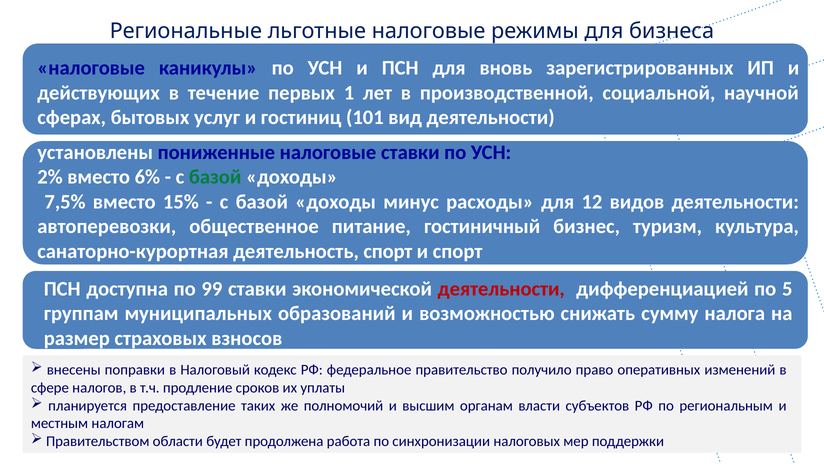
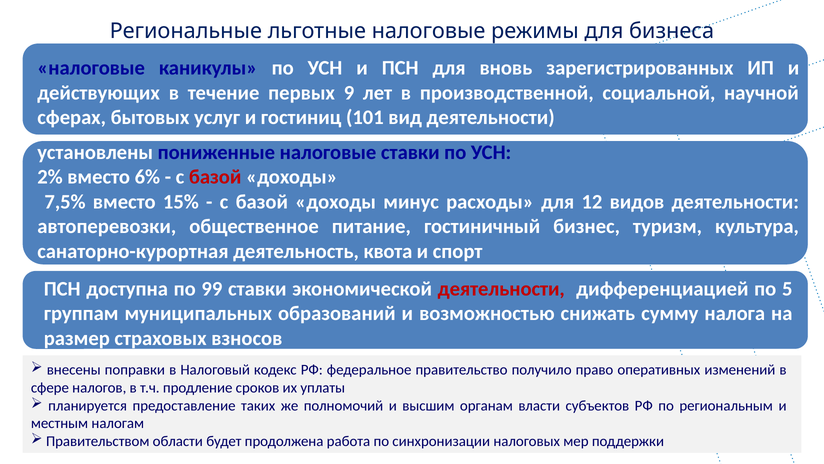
1: 1 -> 9
базой at (215, 177) colour: green -> red
деятельность спорт: спорт -> квота
